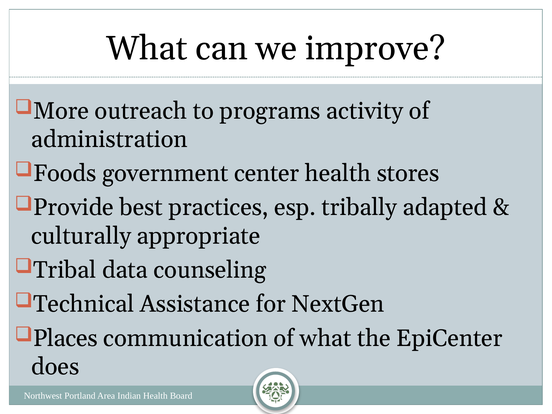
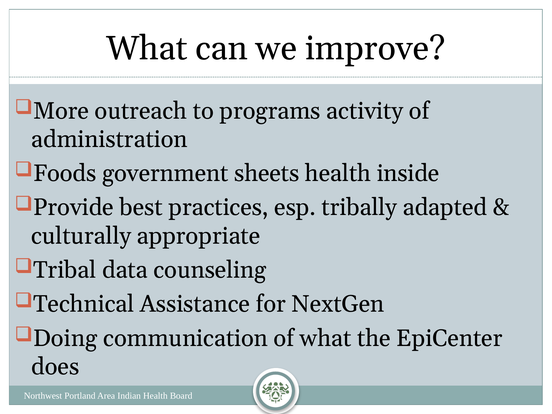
center: center -> sheets
stores: stores -> inside
Places: Places -> Doing
